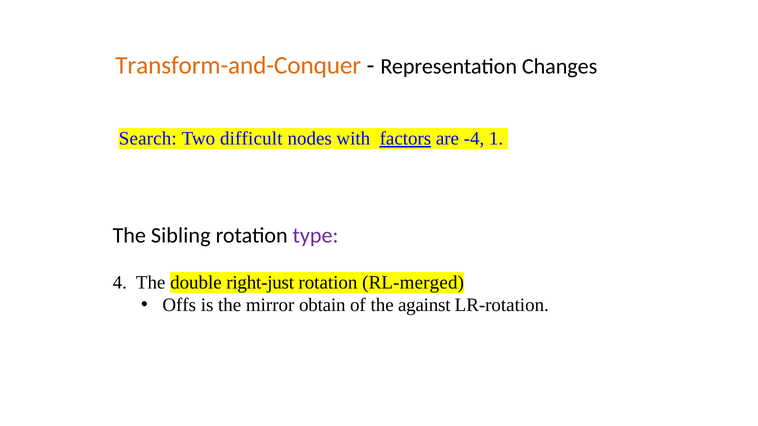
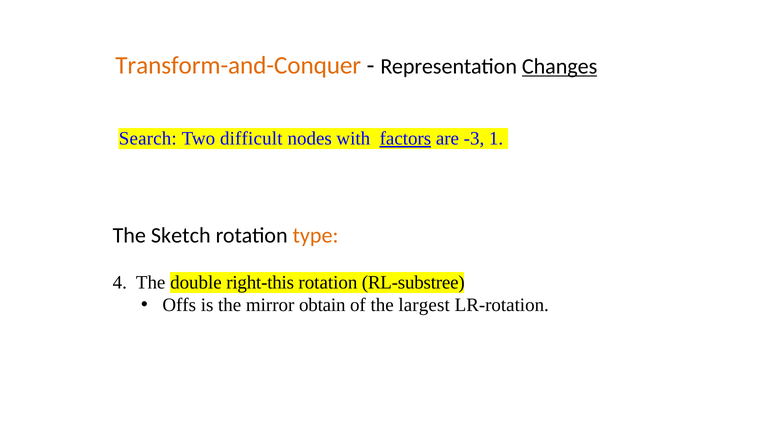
Changes underline: none -> present
-4: -4 -> -3
Sibling: Sibling -> Sketch
type colour: purple -> orange
right-just: right-just -> right-this
RL-merged: RL-merged -> RL-substree
against: against -> largest
